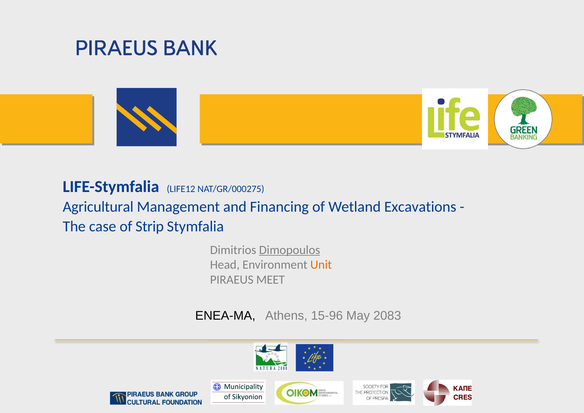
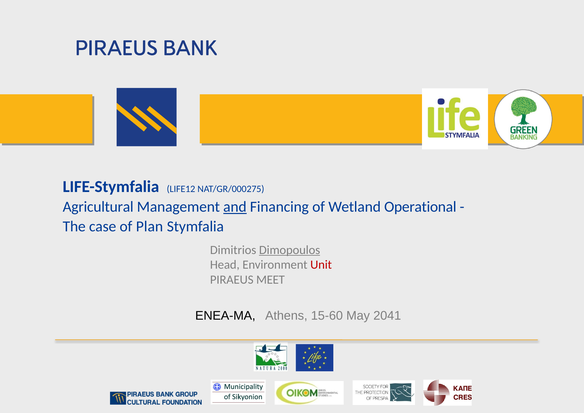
and underline: none -> present
Excavations: Excavations -> Operational
Strip: Strip -> Plan
Unit colour: orange -> red
15-96: 15-96 -> 15-60
2083: 2083 -> 2041
